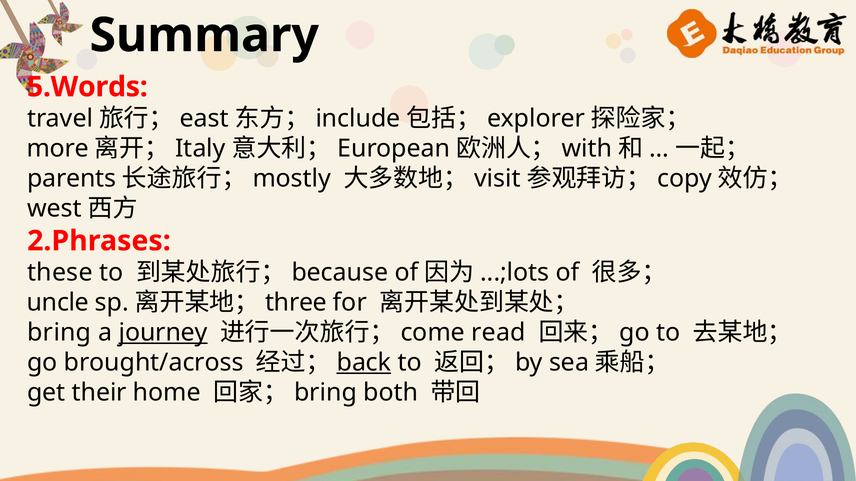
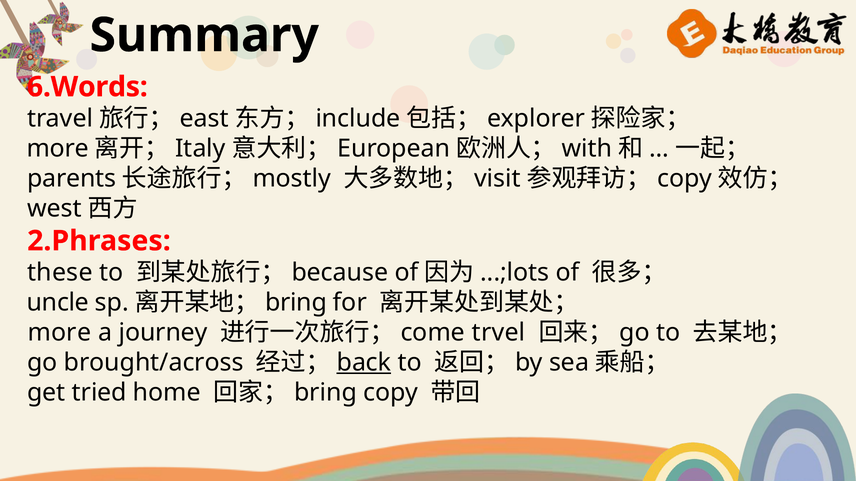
5.Words: 5.Words -> 6.Words
three at (296, 303): three -> bring
bring at (59, 333): bring -> more
journey underline: present -> none
read: read -> trvel
their: their -> tried
both at (391, 393): both -> copy
